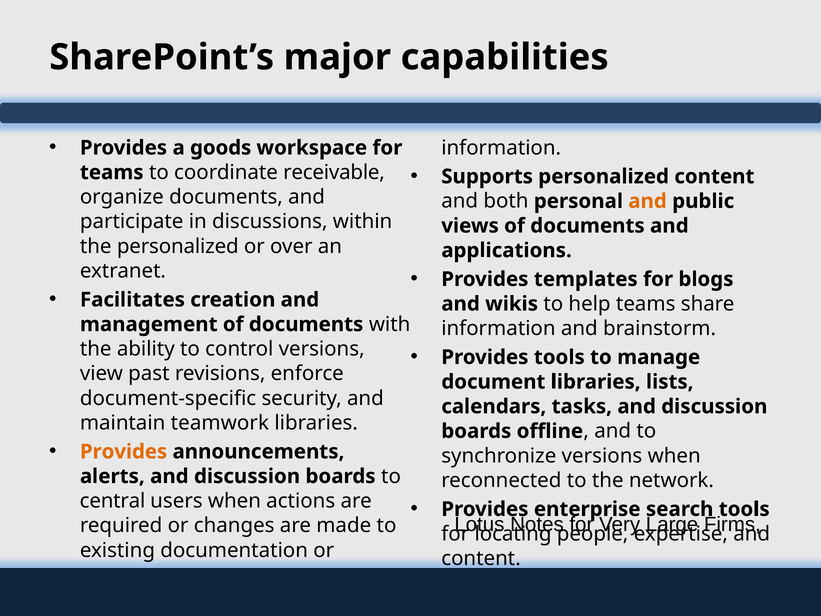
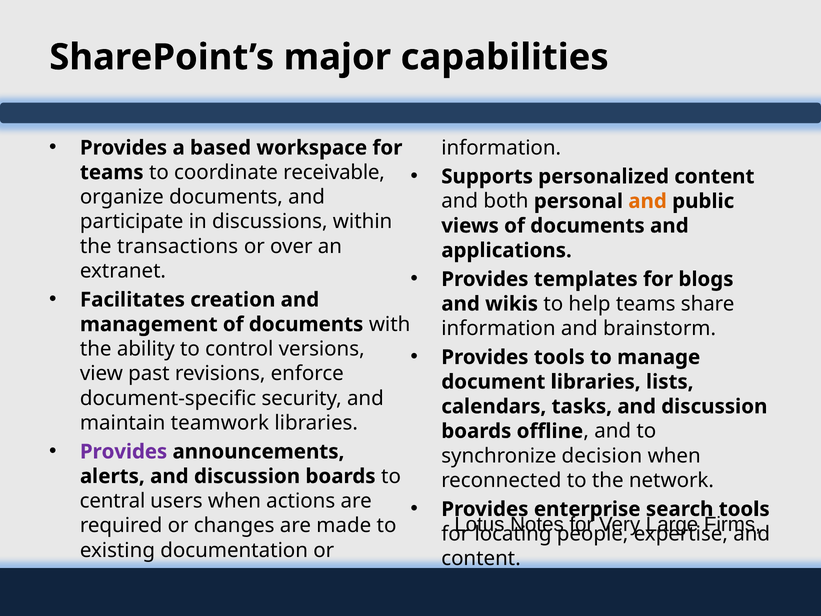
goods: goods -> based
the personalized: personalized -> transactions
Provides at (124, 451) colour: orange -> purple
synchronize versions: versions -> decision
